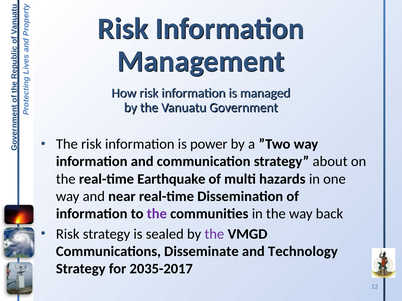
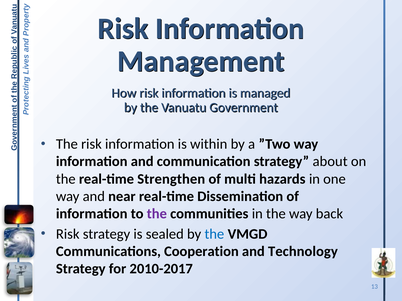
power: power -> within
Earthquake: Earthquake -> Strengthen
the at (214, 234) colour: purple -> blue
Disseminate: Disseminate -> Cooperation
2035-2017: 2035-2017 -> 2010-2017
